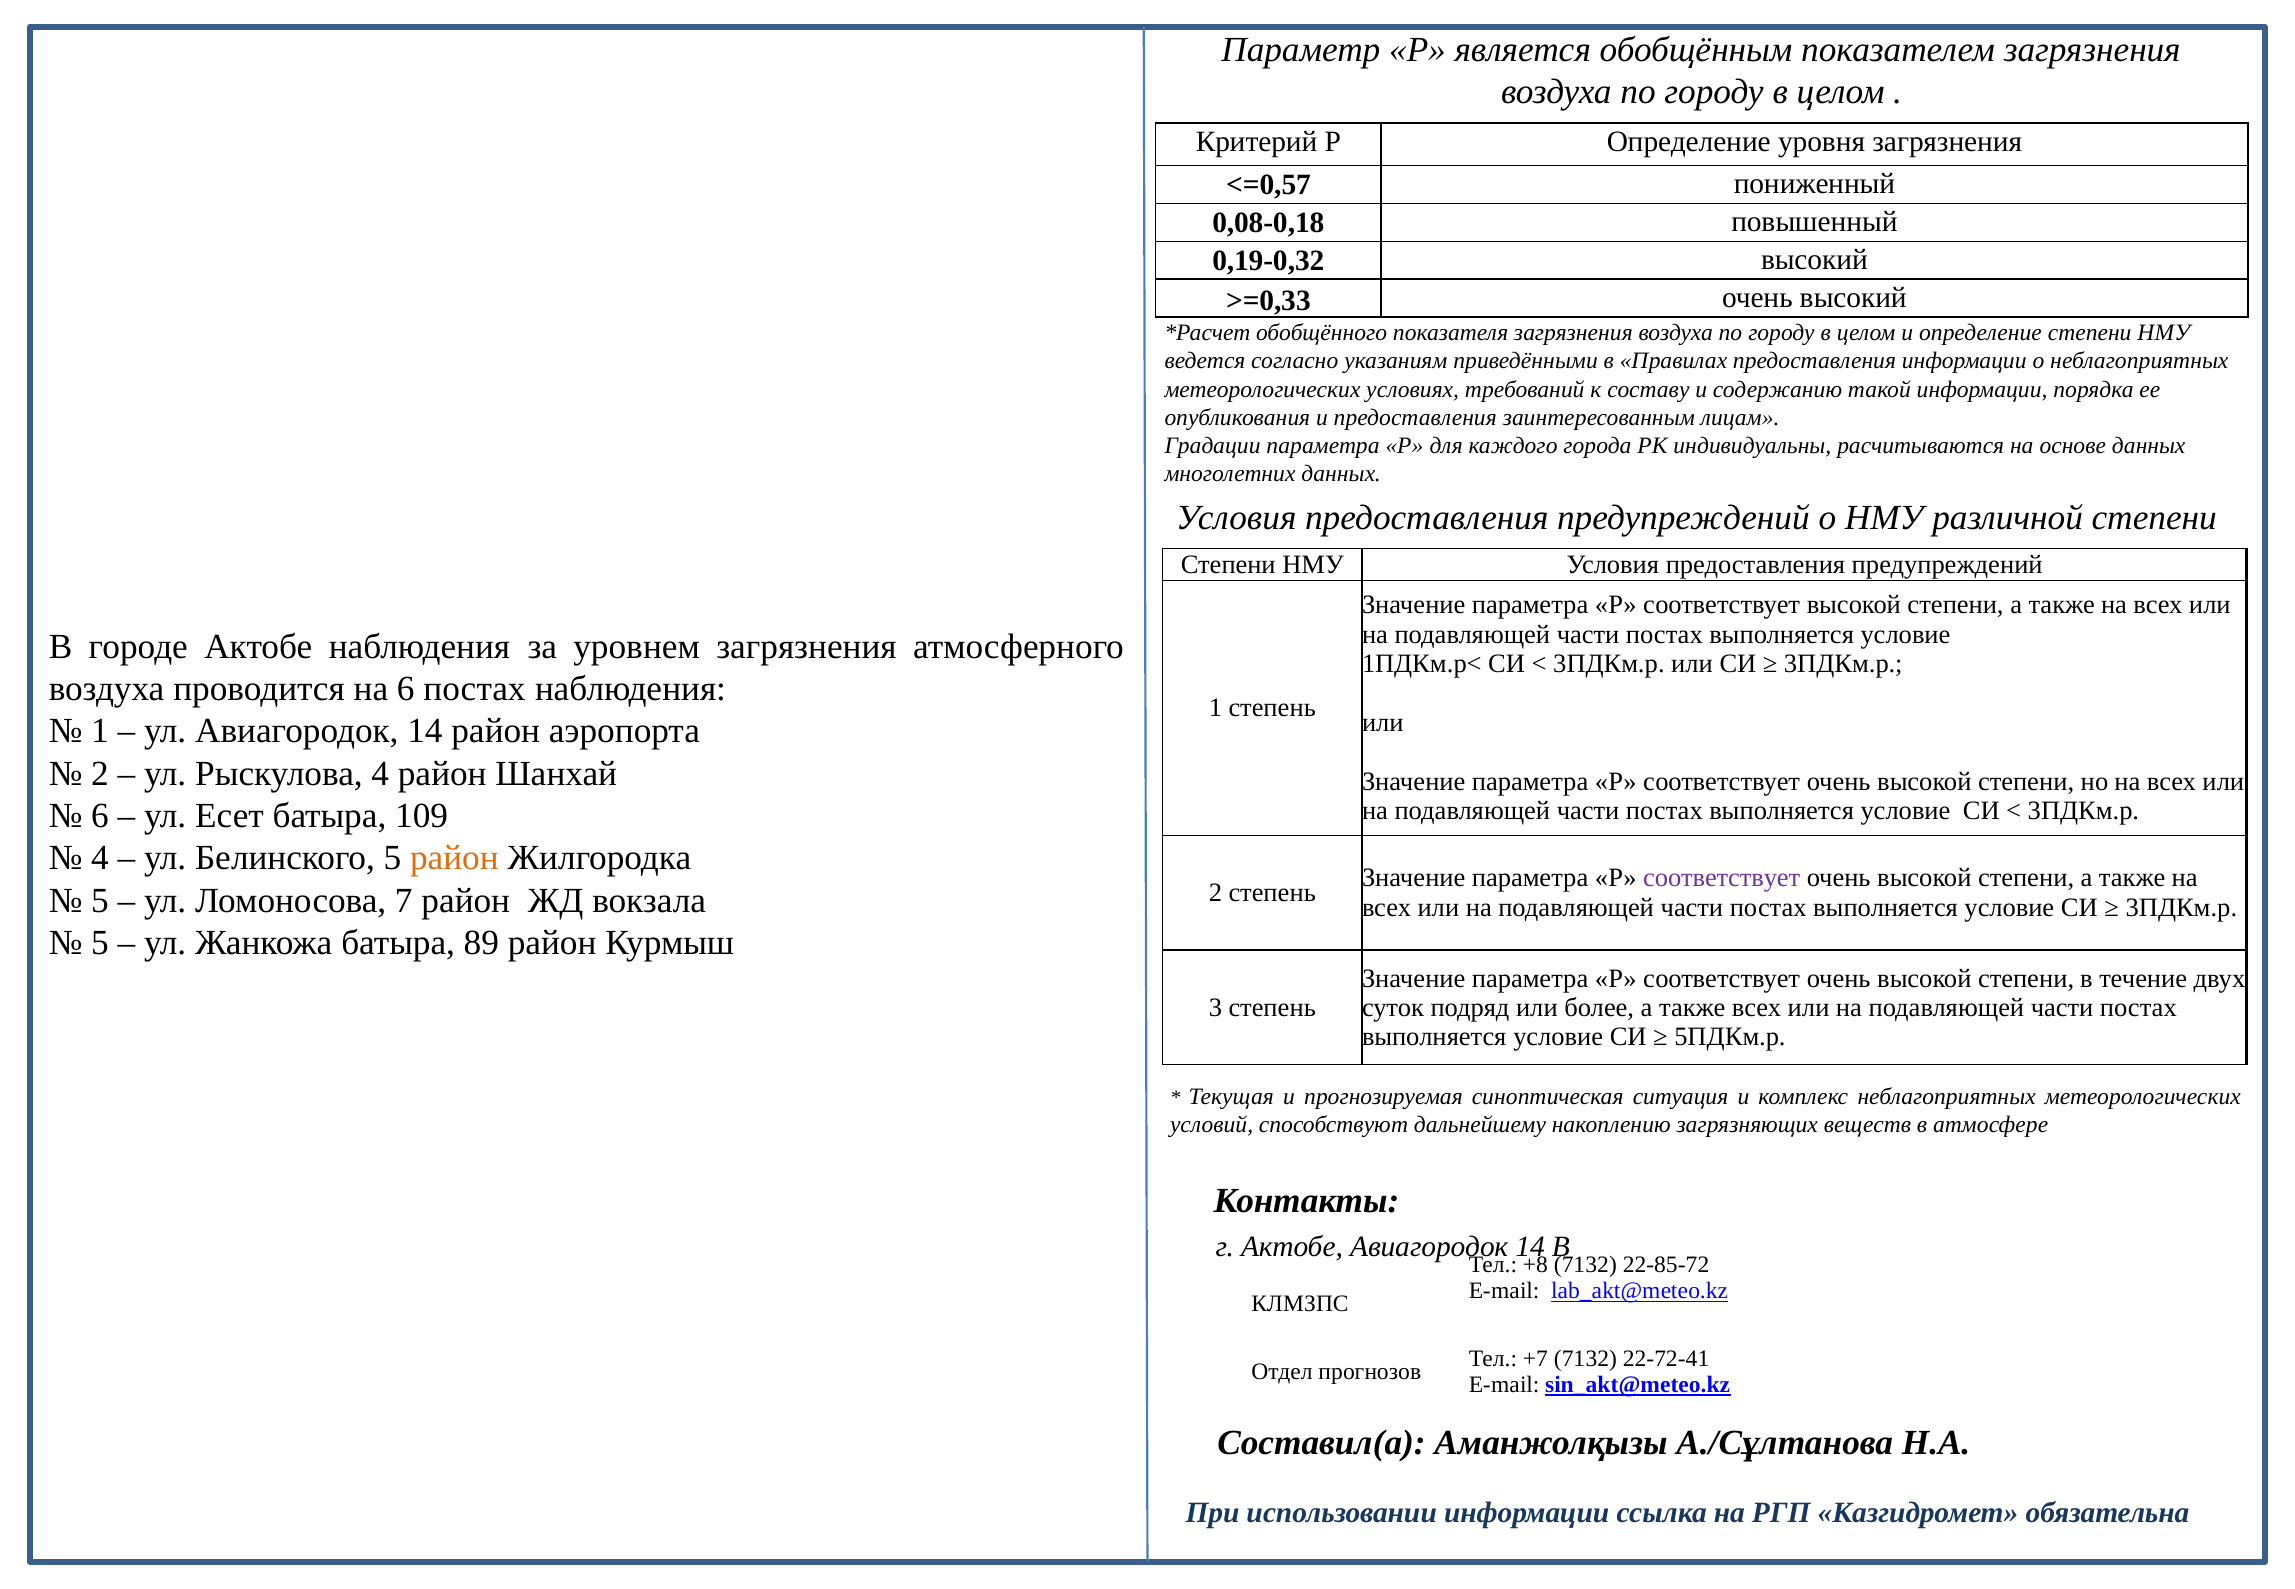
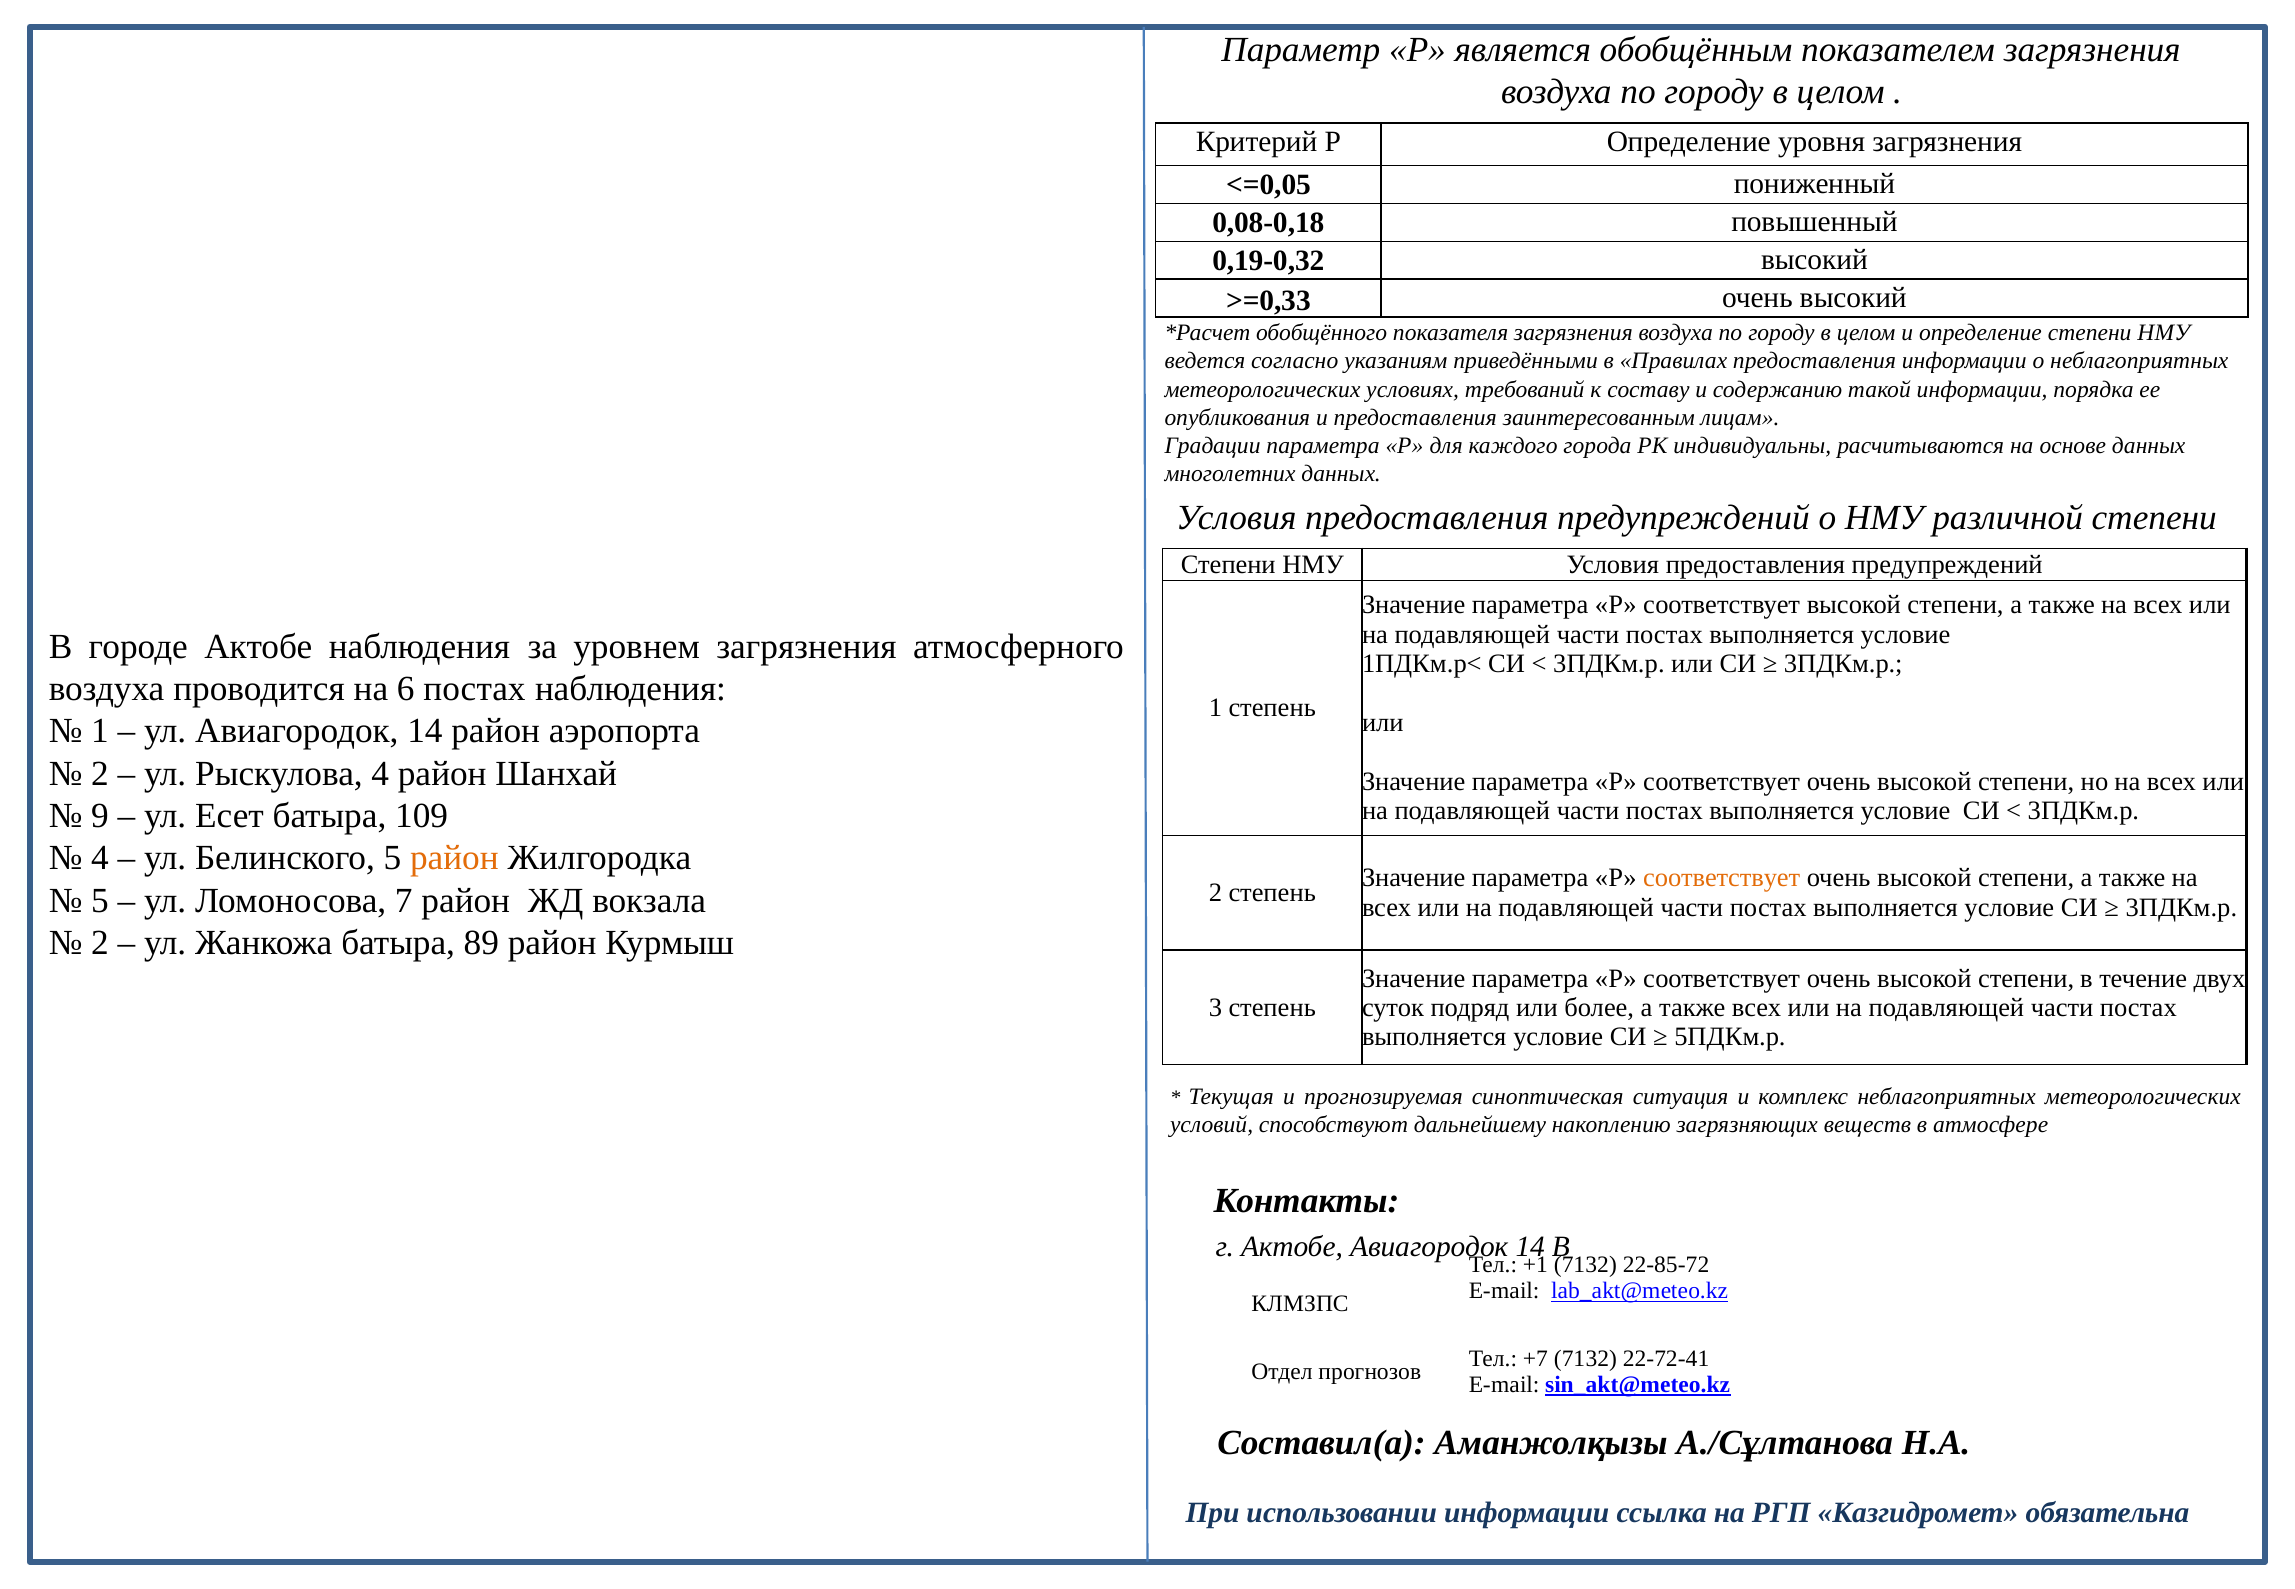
<=0,57: <=0,57 -> <=0,05
6 at (100, 816): 6 -> 9
соответствует at (1722, 878) colour: purple -> orange
5 at (100, 943): 5 -> 2
+8: +8 -> +1
